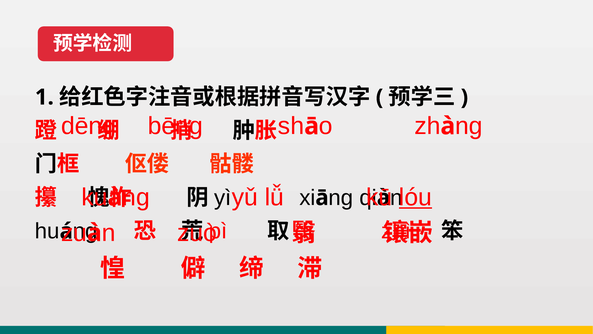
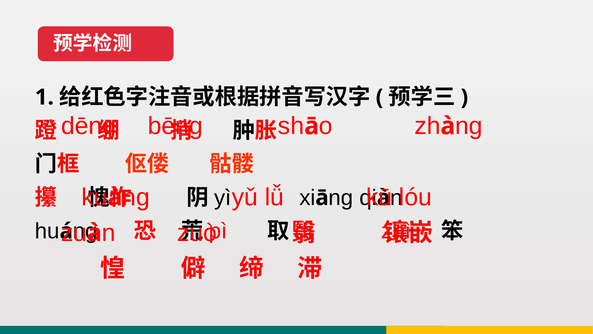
lóu underline: present -> none
